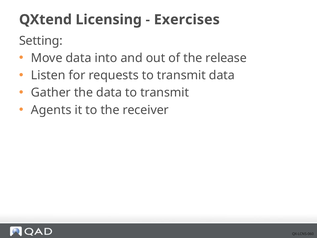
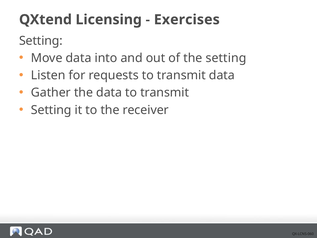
the release: release -> setting
Agents at (51, 110): Agents -> Setting
